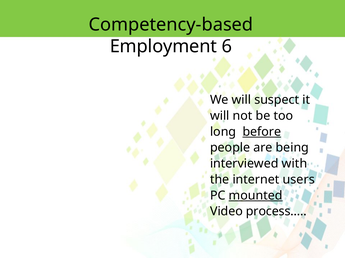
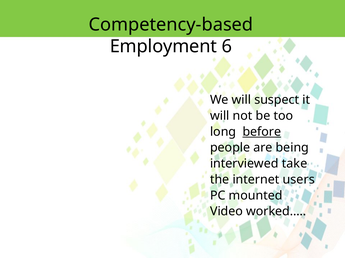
with: with -> take
mounted underline: present -> none
process…: process… -> worked…
